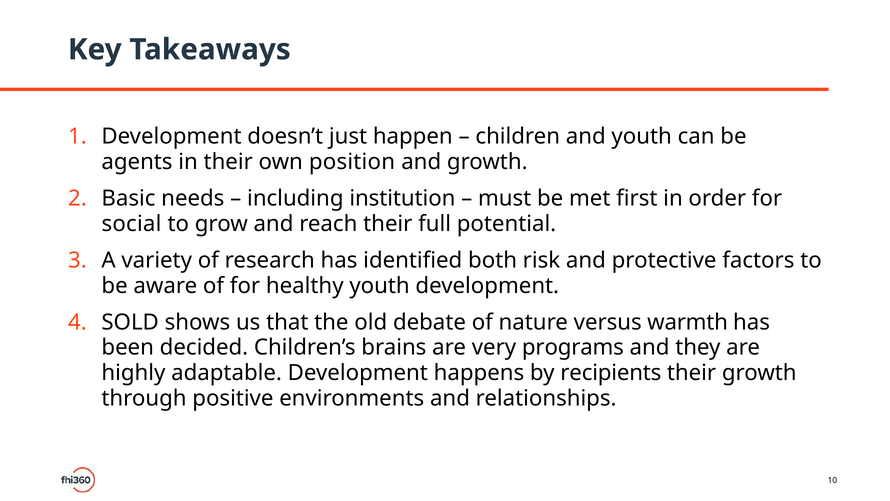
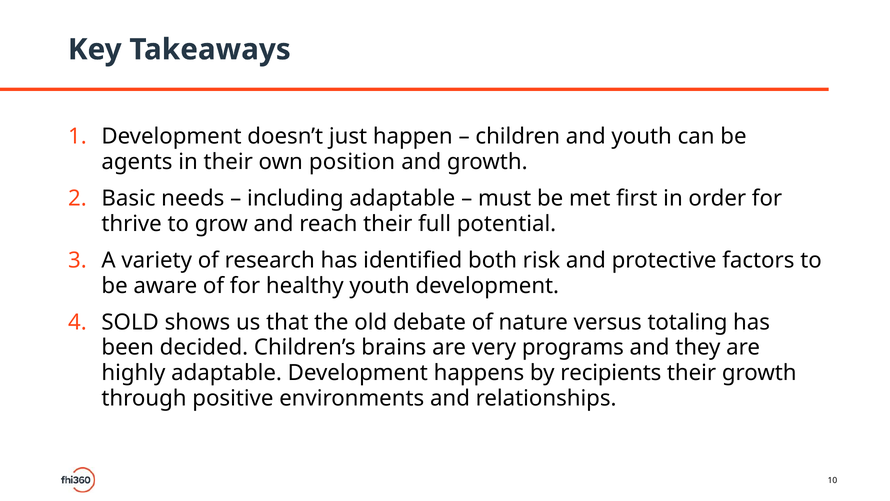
including institution: institution -> adaptable
social: social -> thrive
warmth: warmth -> totaling
